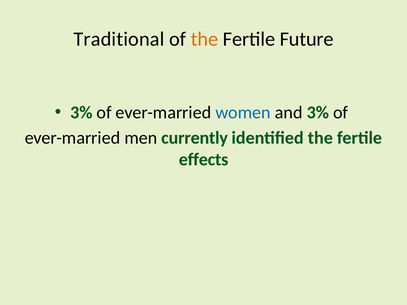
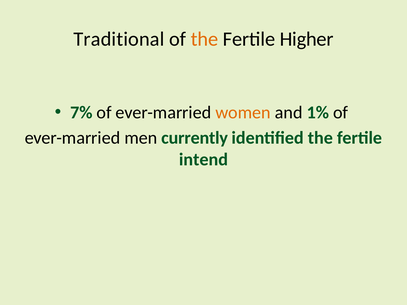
Future: Future -> Higher
3% at (81, 113): 3% -> 7%
women colour: blue -> orange
and 3%: 3% -> 1%
effects: effects -> intend
